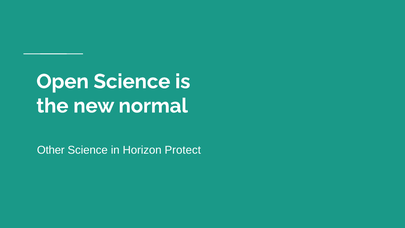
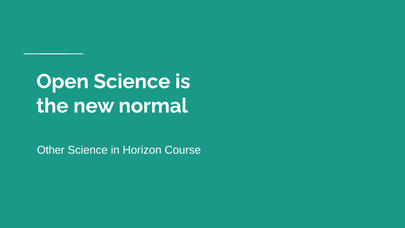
Protect: Protect -> Course
